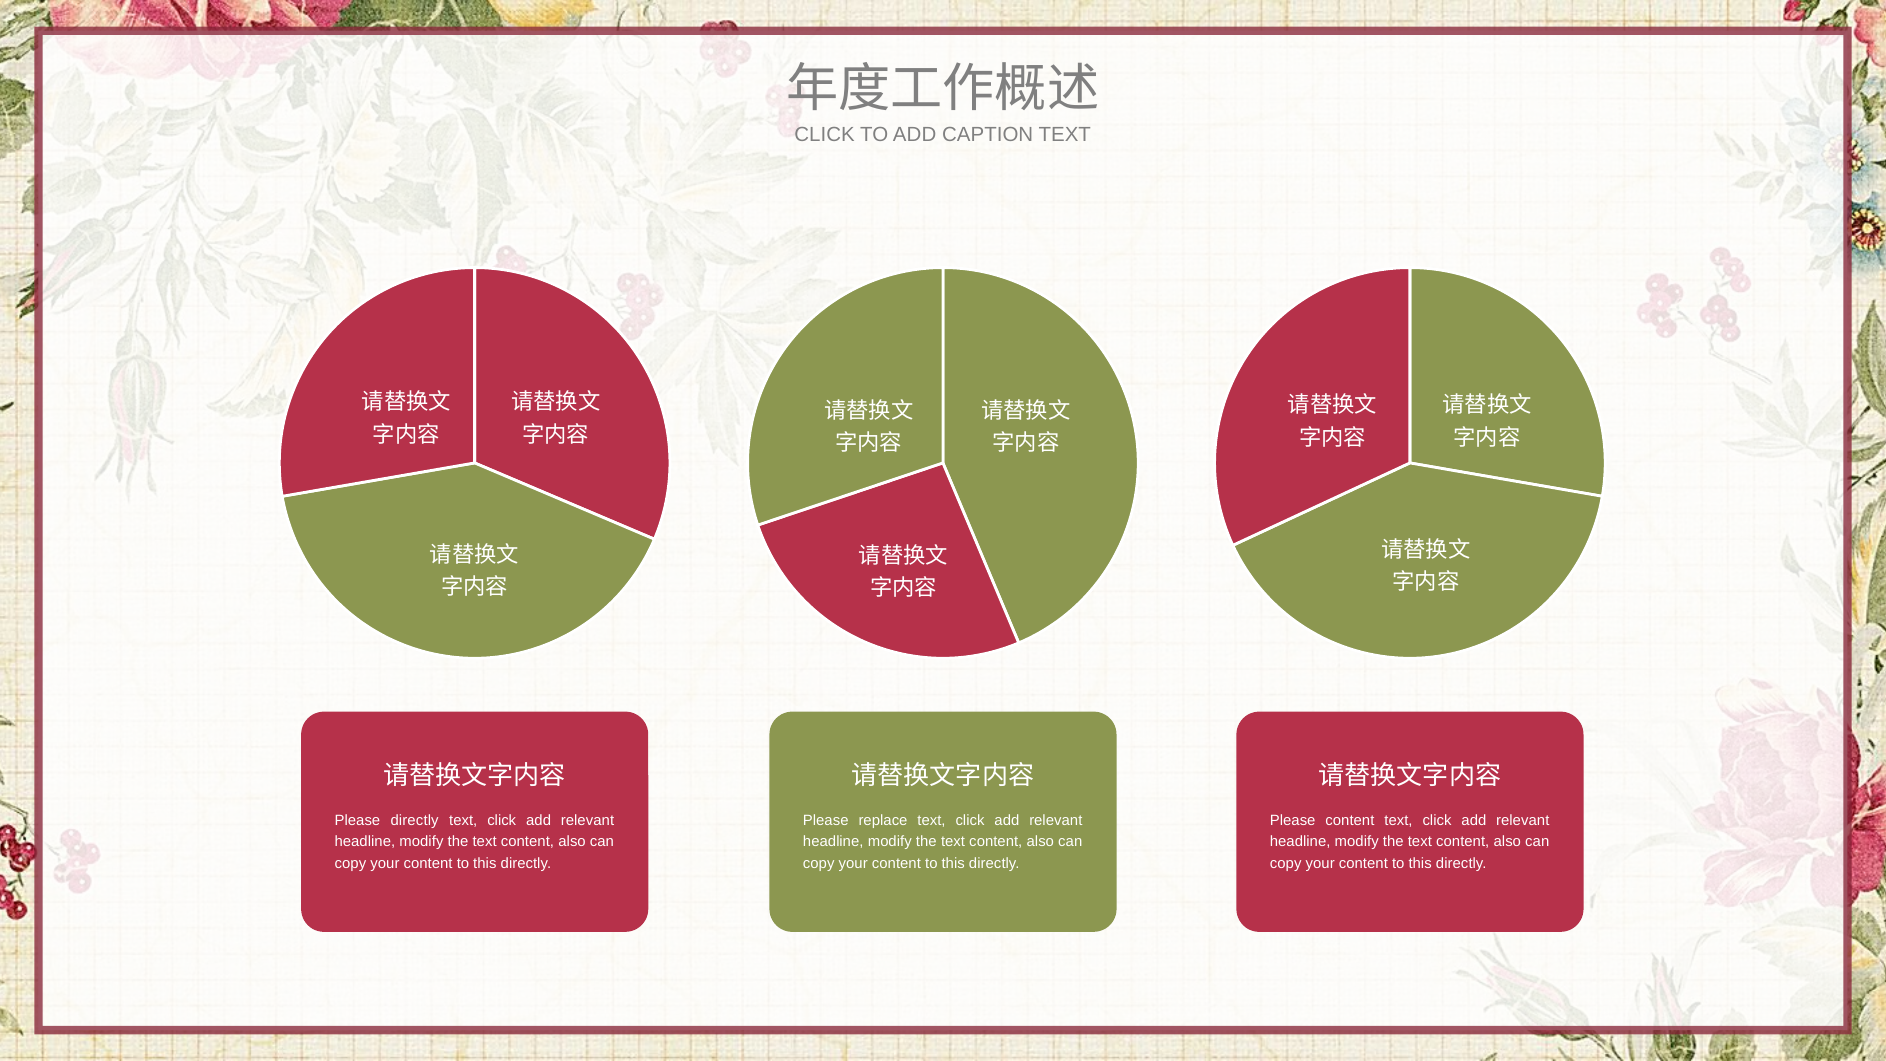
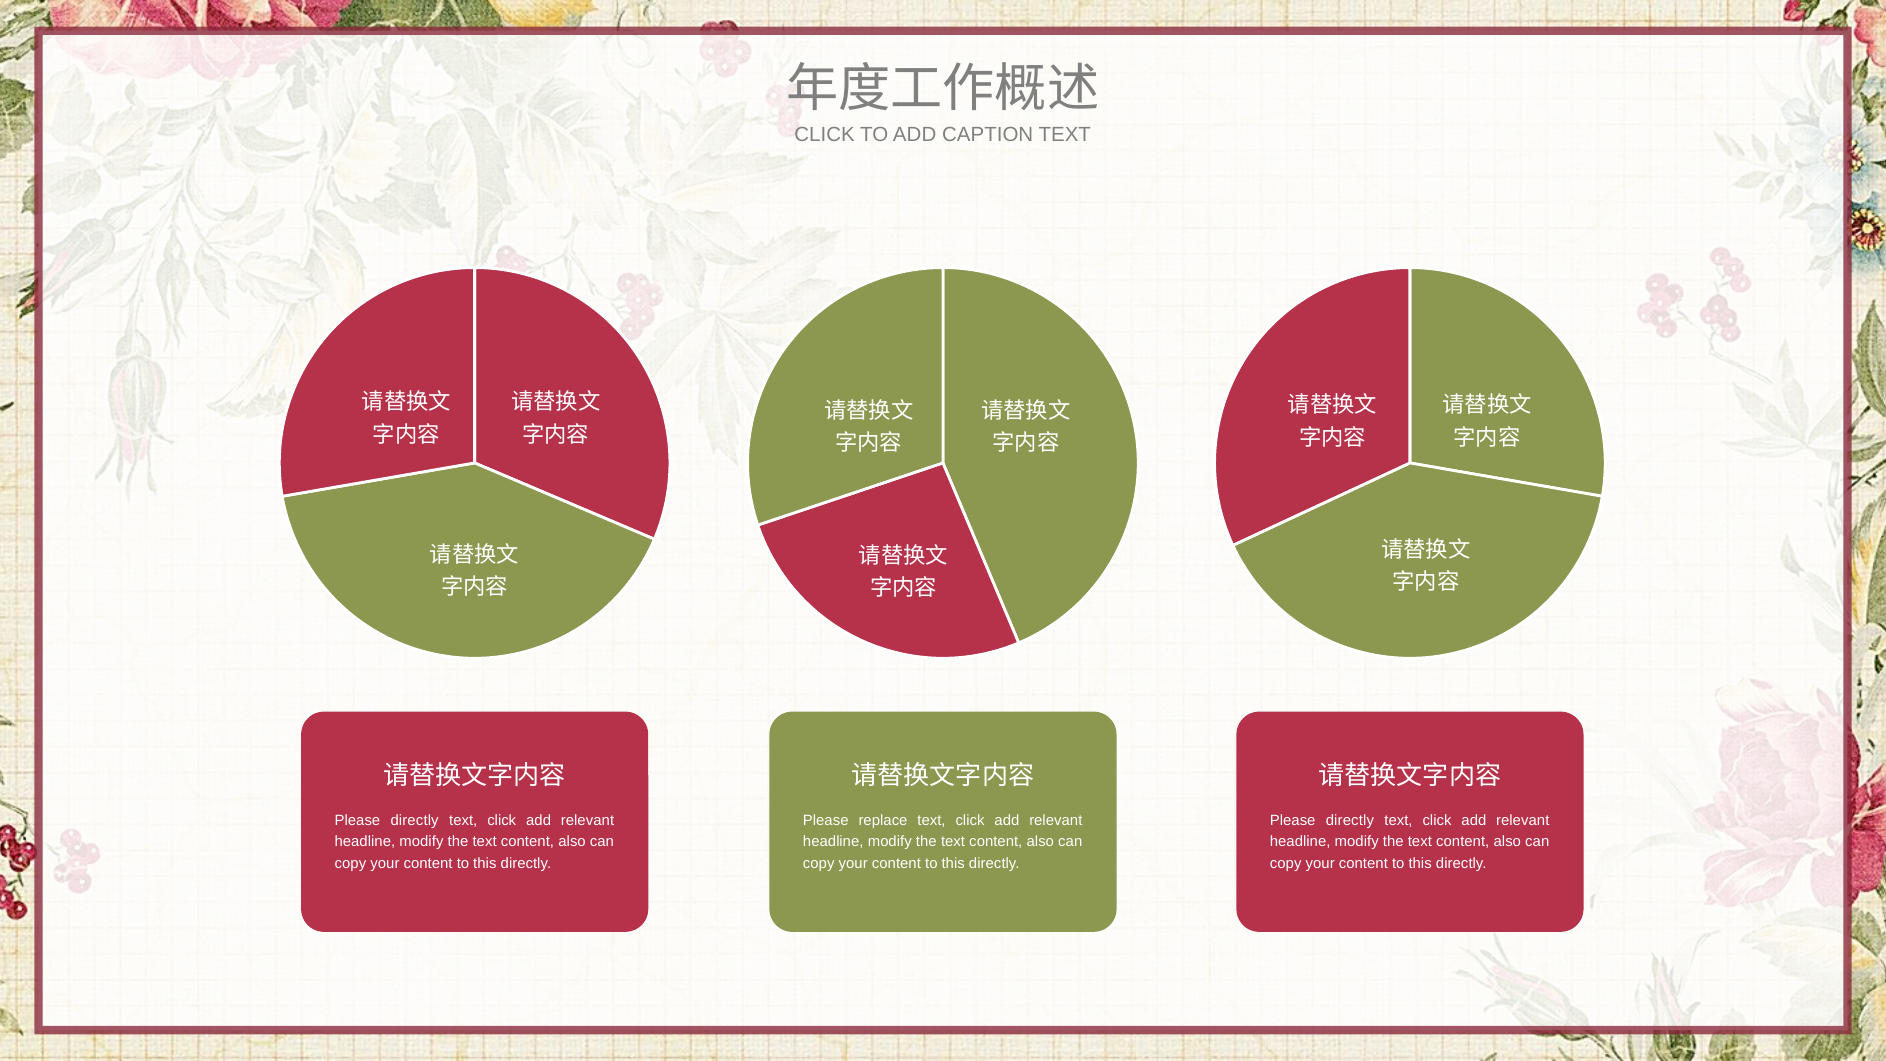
content at (1350, 820): content -> directly
